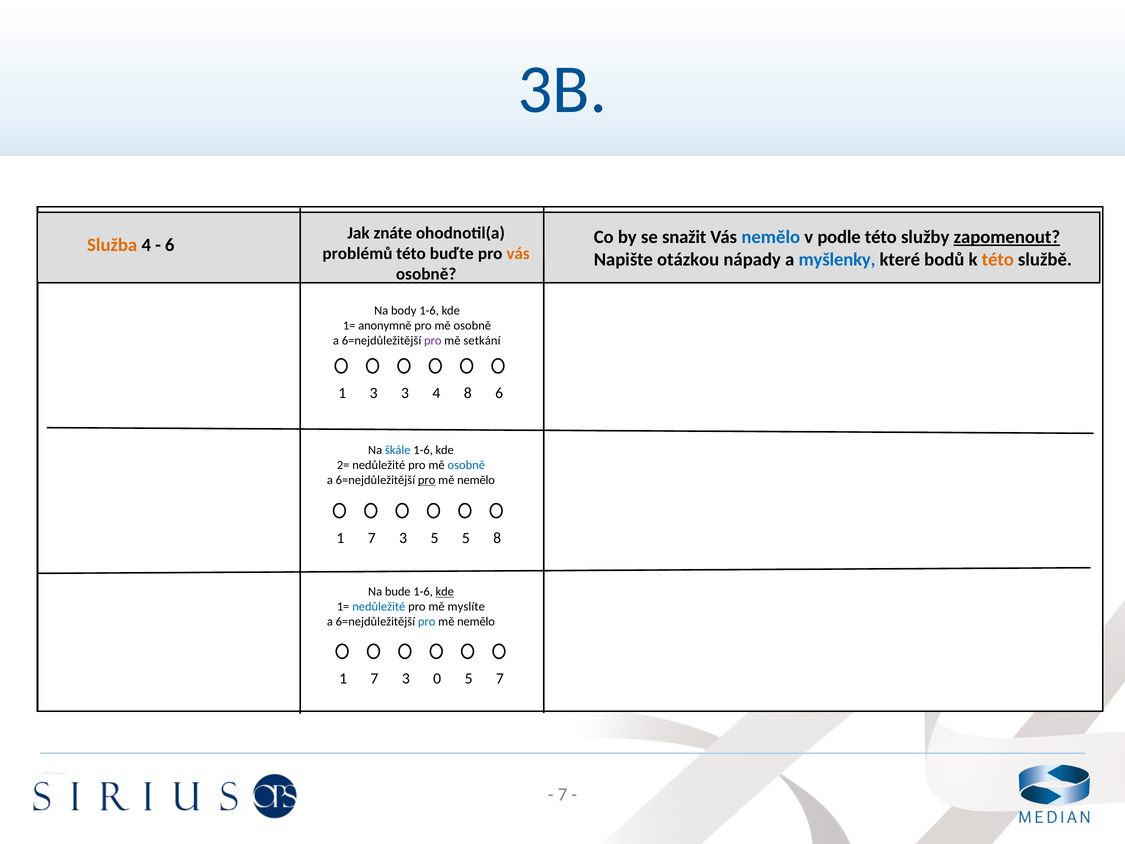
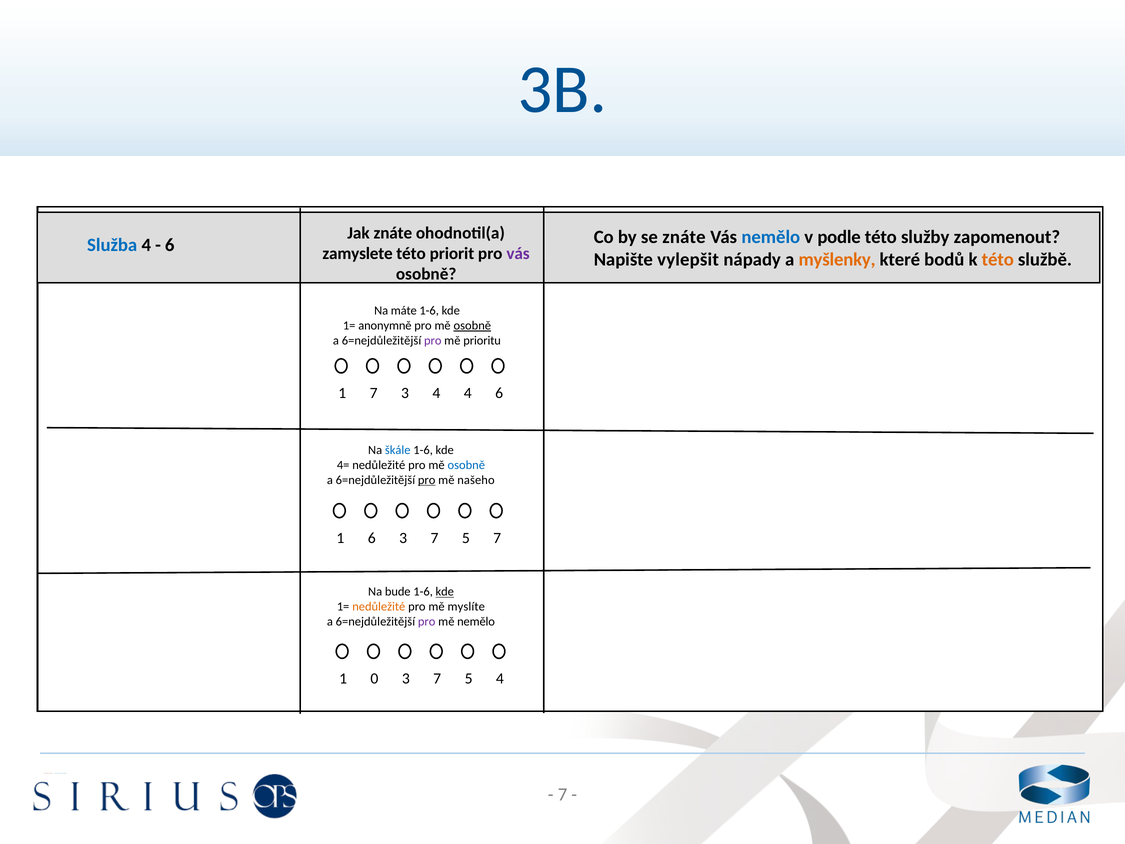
se snažit: snažit -> znáte
zapomenout underline: present -> none
Služba colour: orange -> blue
problémů: problémů -> zamyslete
buďte: buďte -> priorit
vás at (518, 254) colour: orange -> purple
otázkou: otázkou -> vylepšit
myšlenky colour: blue -> orange
body: body -> máte
osobně at (472, 326) underline: none -> present
setkání: setkání -> prioritu
1 3: 3 -> 7
4 8: 8 -> 4
2=: 2= -> 4=
nemělo at (476, 480): nemělo -> našeho
7 at (372, 538): 7 -> 6
5 at (434, 538): 5 -> 7
5 8: 8 -> 7
nedůležité at (379, 607) colour: blue -> orange
pro at (427, 622) colour: blue -> purple
7 at (374, 678): 7 -> 0
0 at (437, 678): 0 -> 7
5 7: 7 -> 4
